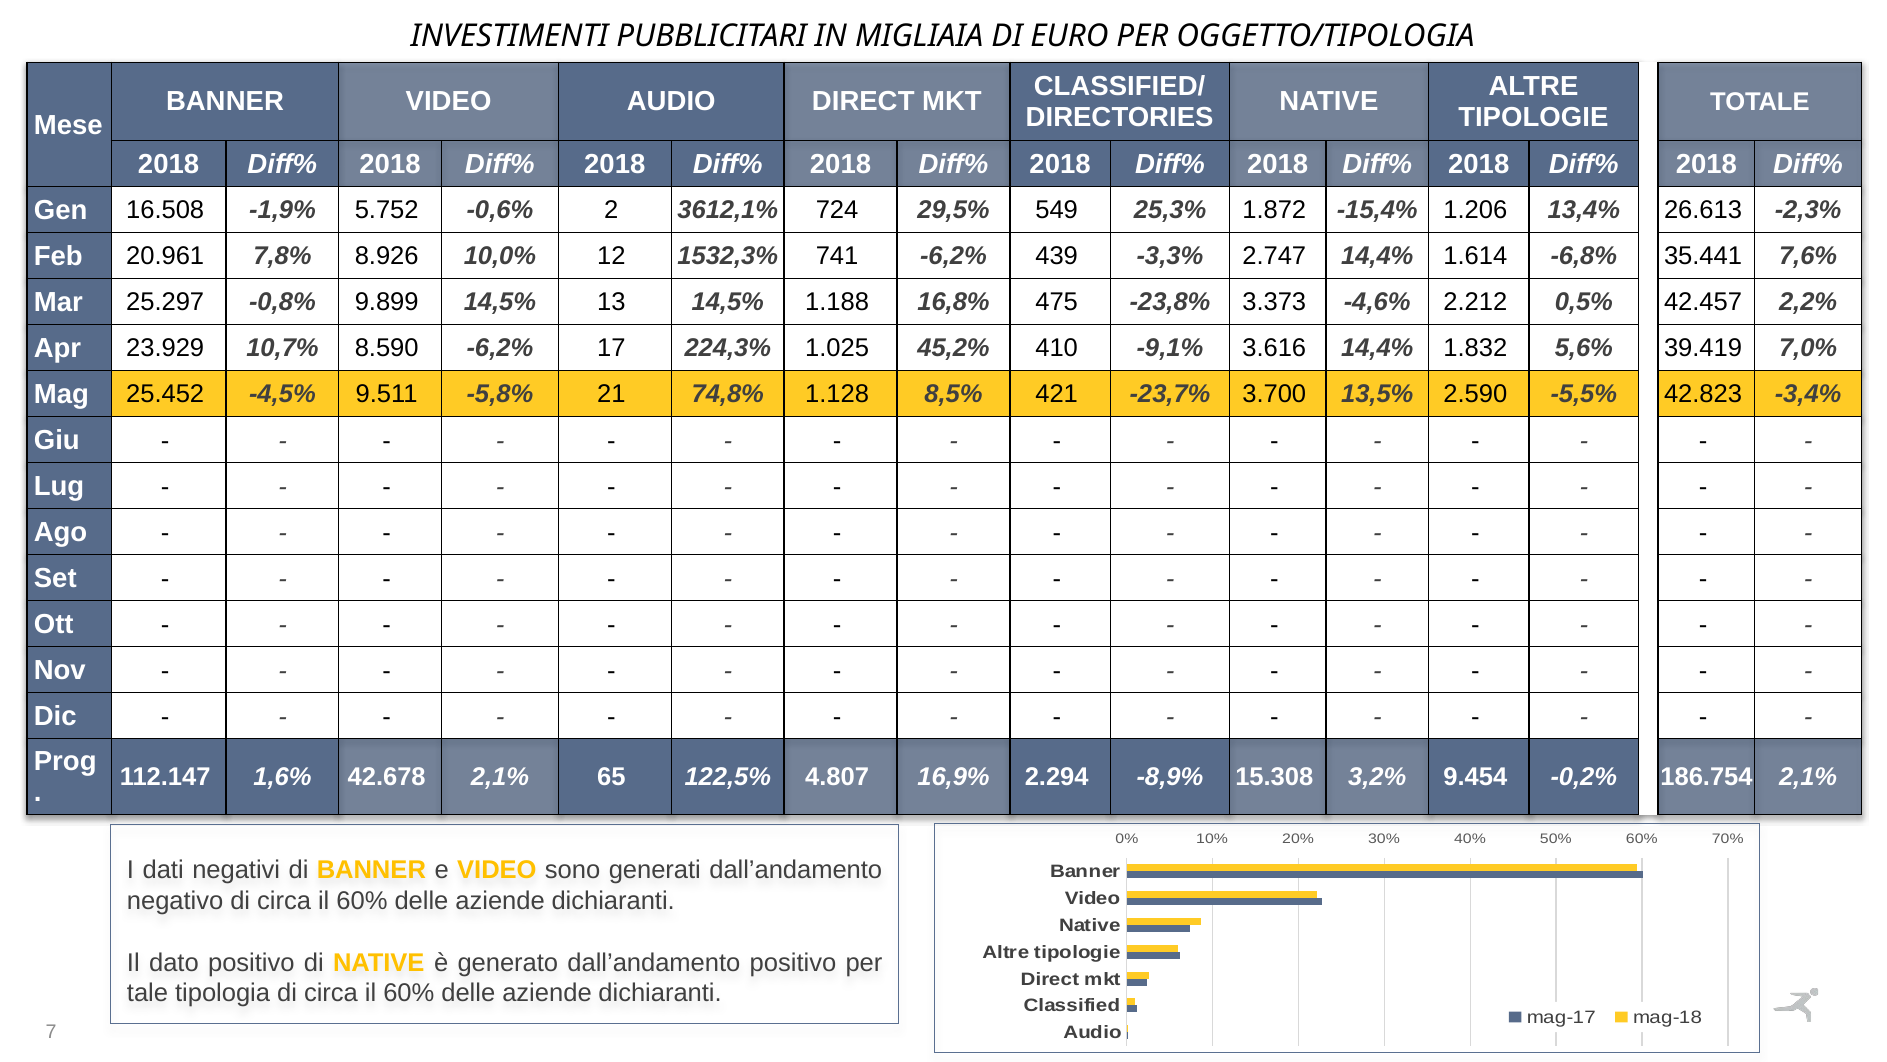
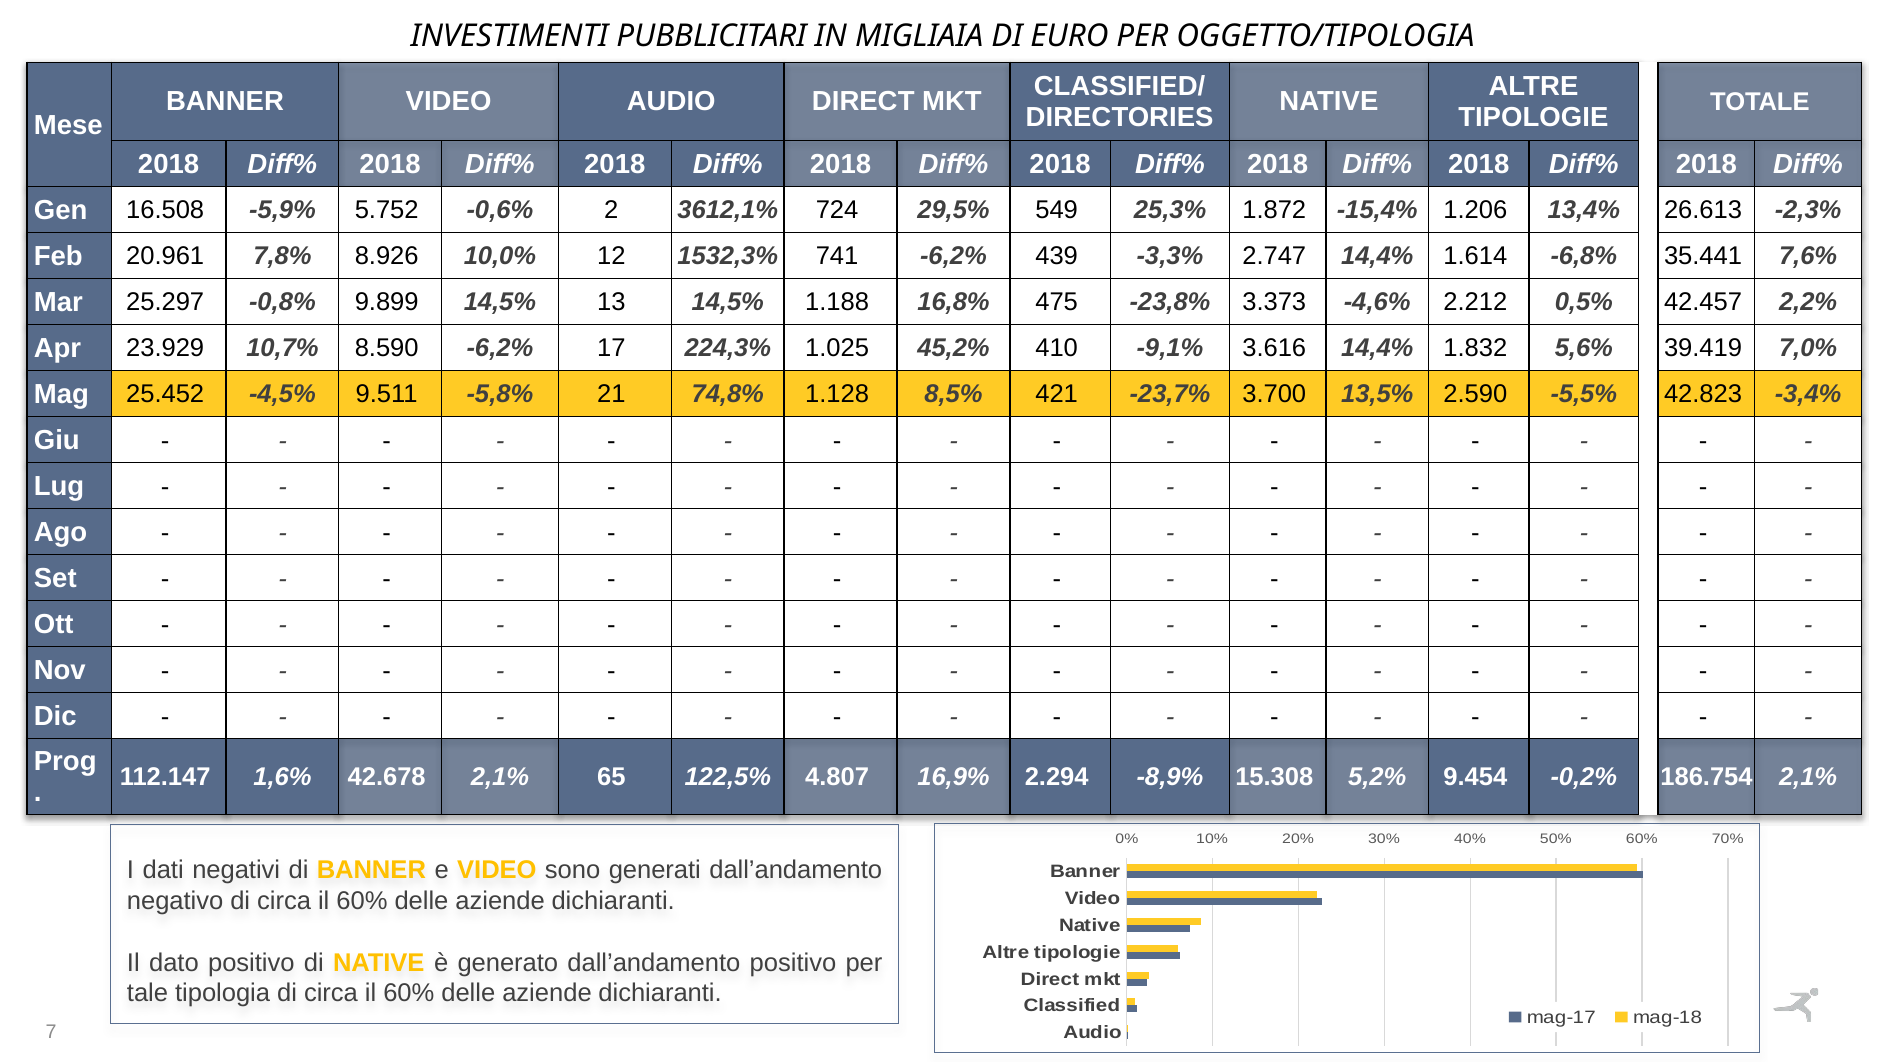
-1,9%: -1,9% -> -5,9%
3,2%: 3,2% -> 5,2%
